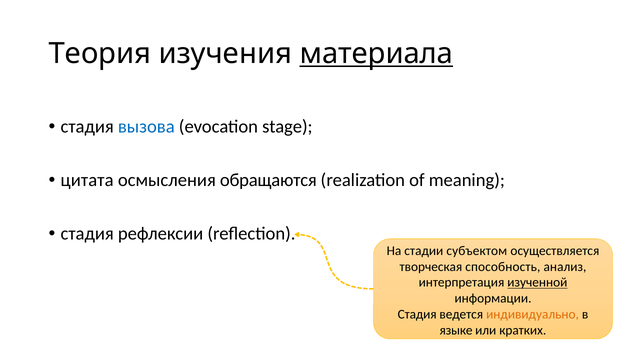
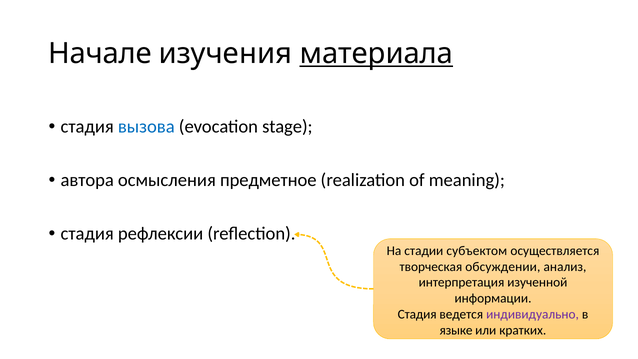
Теория: Теория -> Начале
цитата: цитата -> автора
обращаются: обращаются -> предметное
способность: способность -> обсуждении
изученной underline: present -> none
индивидуально colour: orange -> purple
